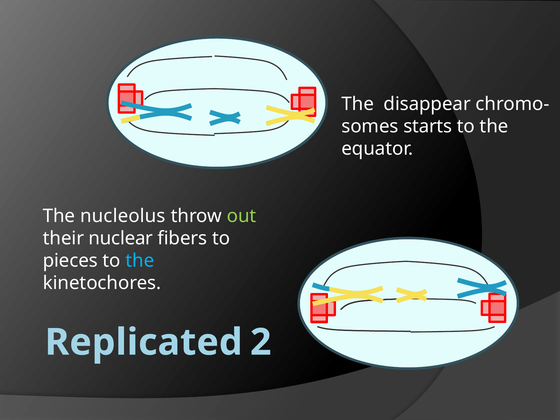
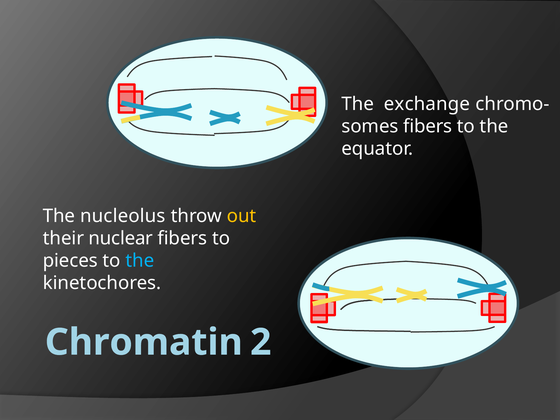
disappear: disappear -> exchange
starts at (428, 126): starts -> fibers
out colour: light green -> yellow
Replicated: Replicated -> Chromatin
